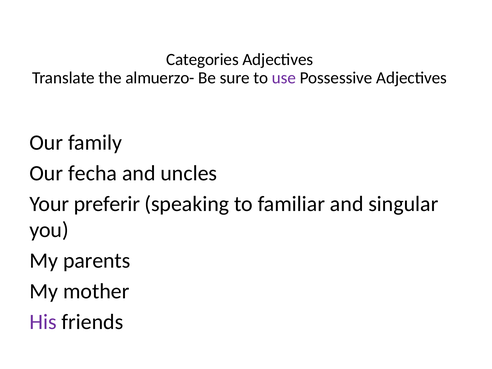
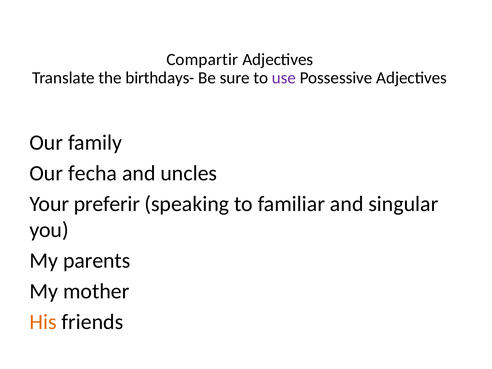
Categories: Categories -> Compartir
almuerzo-: almuerzo- -> birthdays-
His colour: purple -> orange
